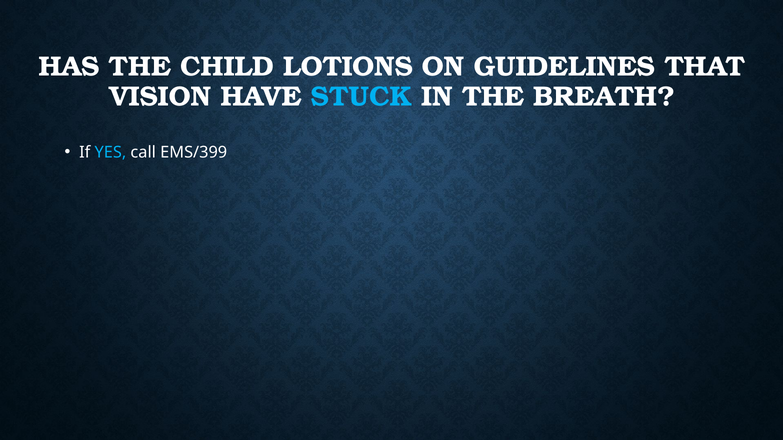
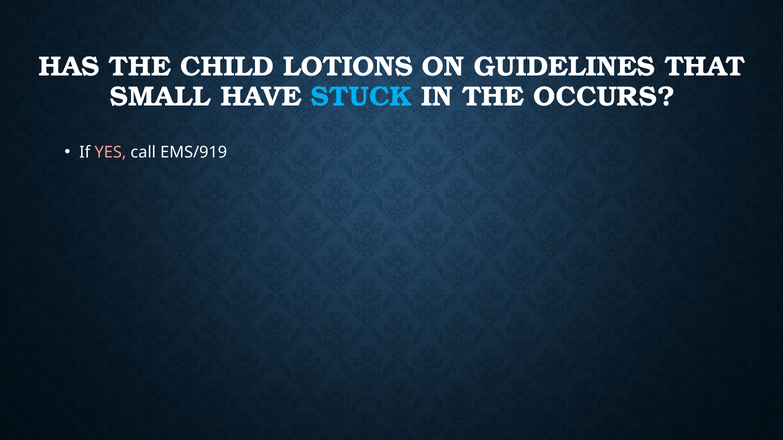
VISION: VISION -> SMALL
BREATH: BREATH -> OCCURS
YES colour: light blue -> pink
EMS/399: EMS/399 -> EMS/919
